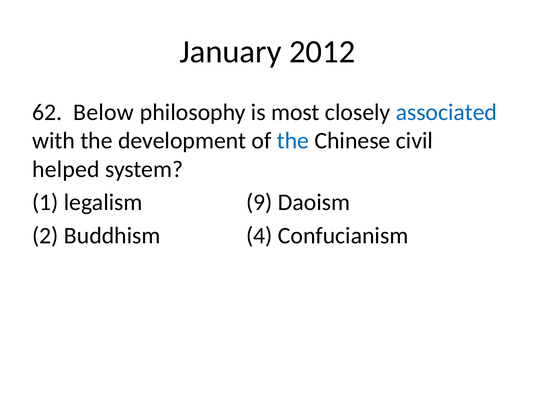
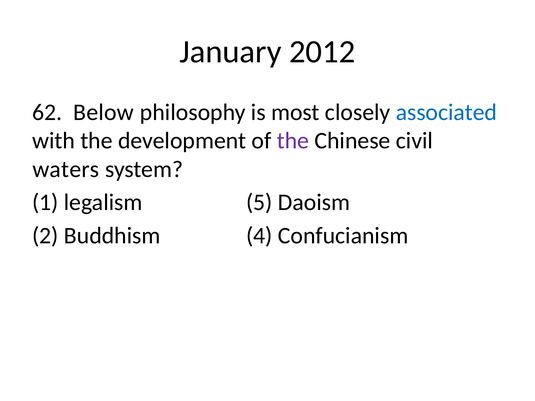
the at (293, 141) colour: blue -> purple
helped: helped -> waters
9: 9 -> 5
